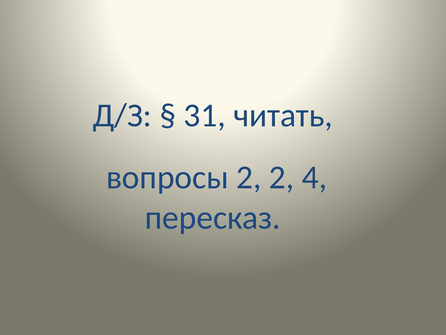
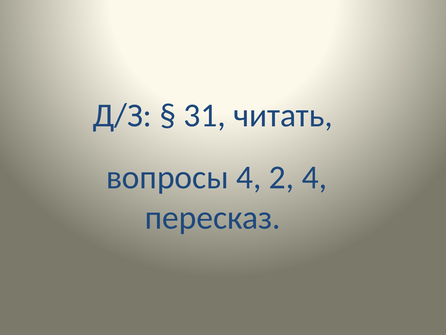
вопросы 2: 2 -> 4
